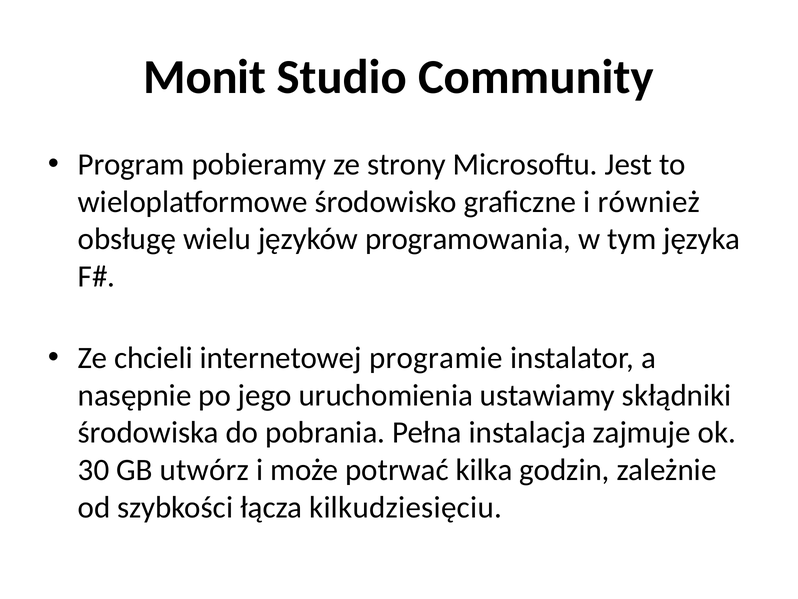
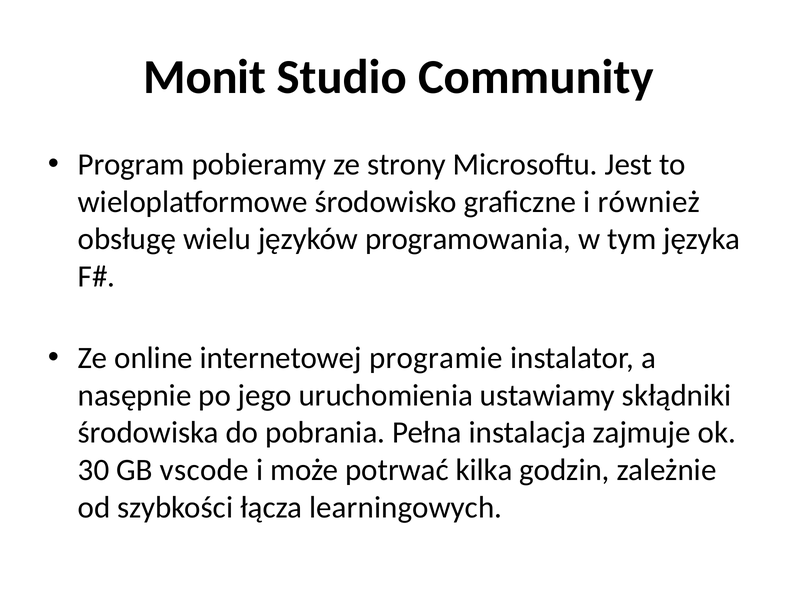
chcieli: chcieli -> online
utwórz: utwórz -> vscode
kilkudziesięciu: kilkudziesięciu -> learningowych
